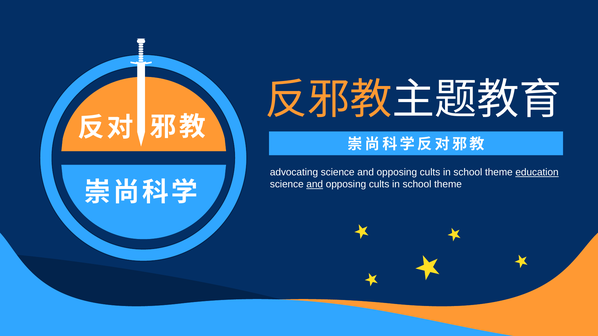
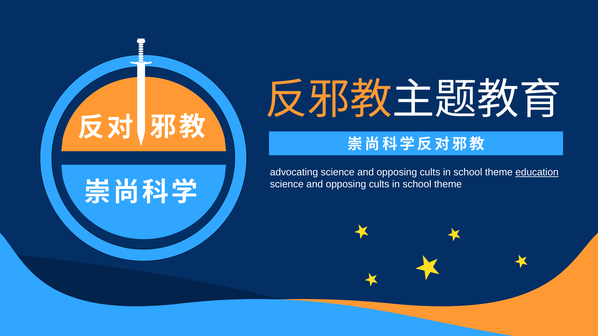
and at (315, 184) underline: present -> none
